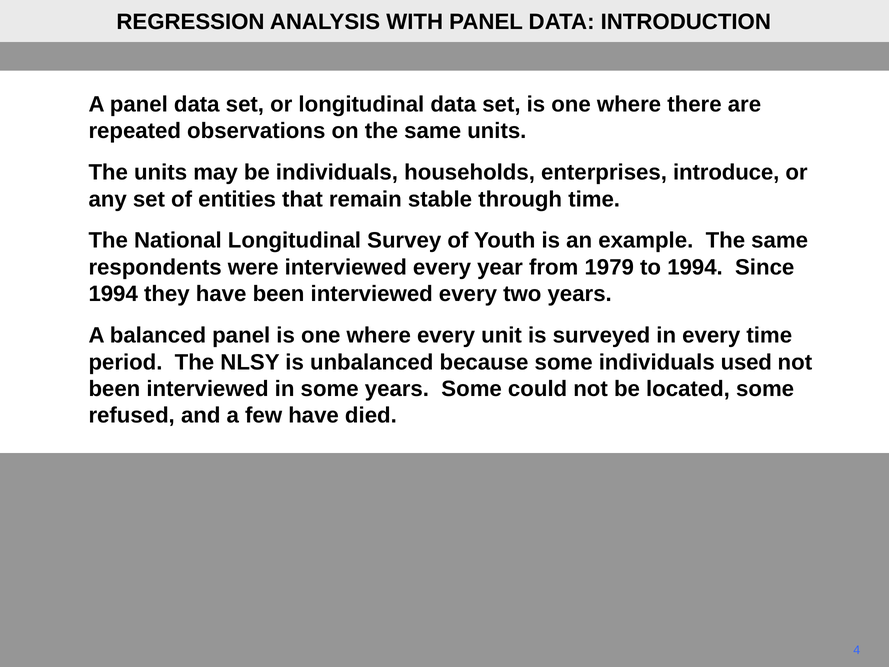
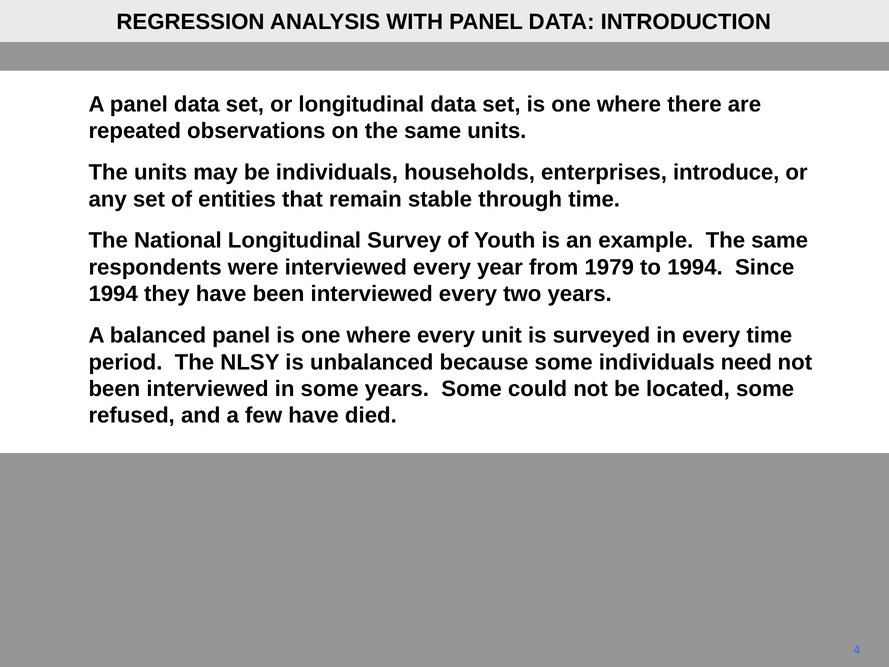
used: used -> need
